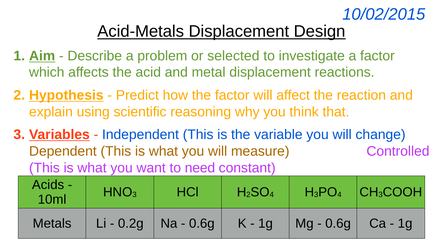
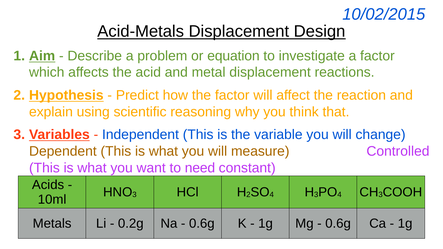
selected: selected -> equation
